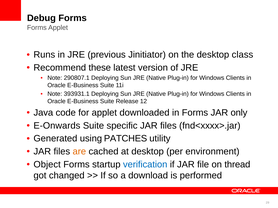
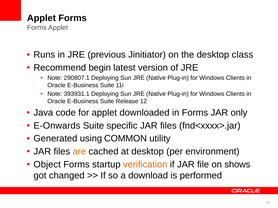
Debug at (41, 18): Debug -> Applet
these: these -> begin
PATCHES: PATCHES -> COMMON
verification colour: blue -> orange
thread: thread -> shows
